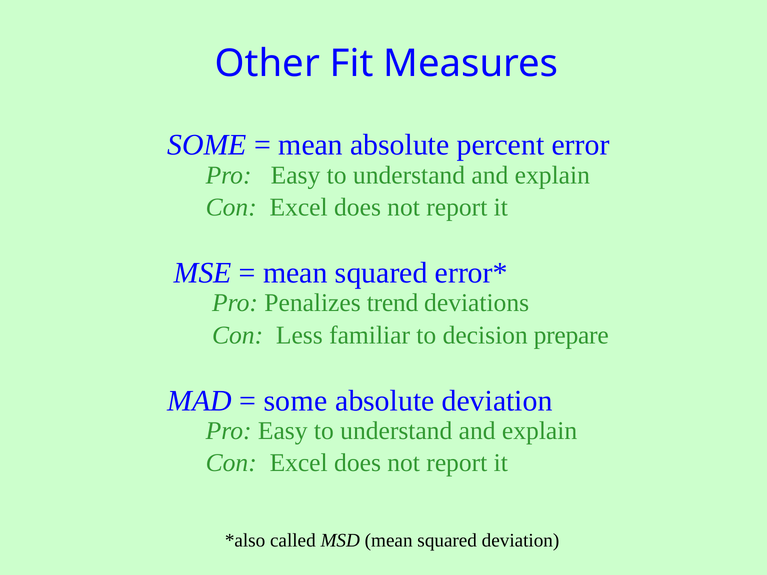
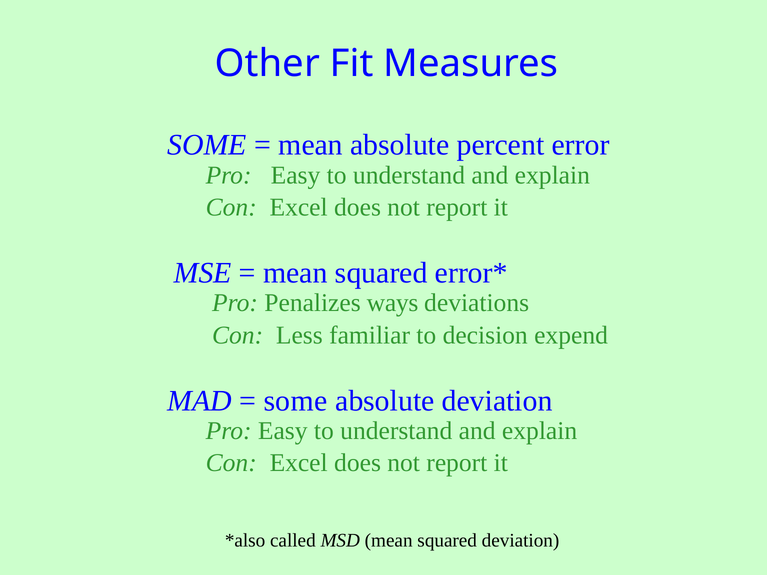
trend: trend -> ways
prepare: prepare -> expend
